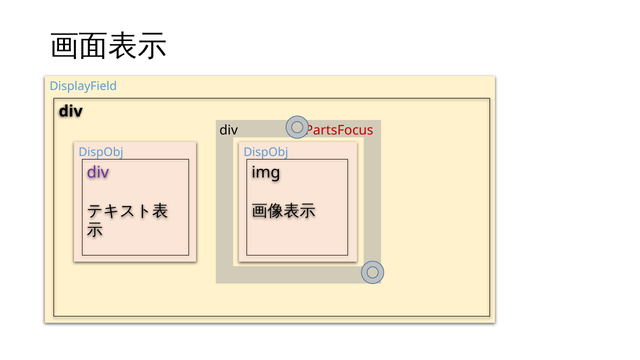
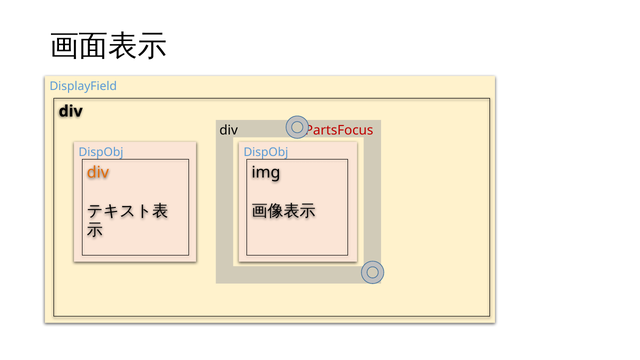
div at (98, 172) colour: purple -> orange
